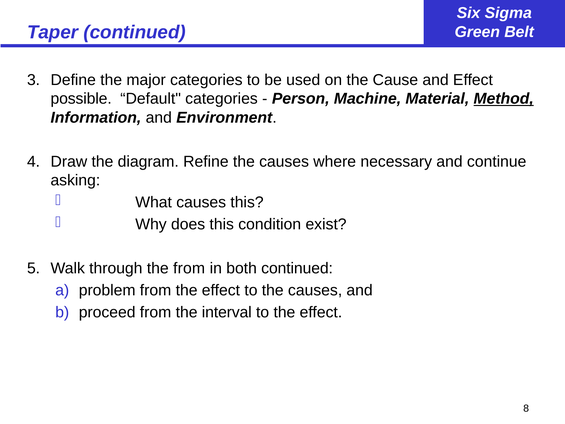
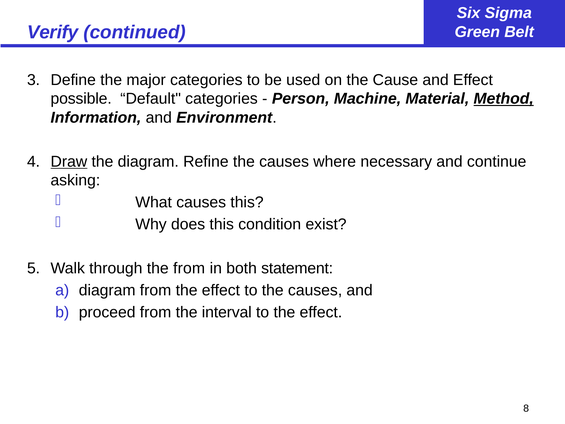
Taper: Taper -> Verify
Draw underline: none -> present
both continued: continued -> statement
problem at (107, 290): problem -> diagram
